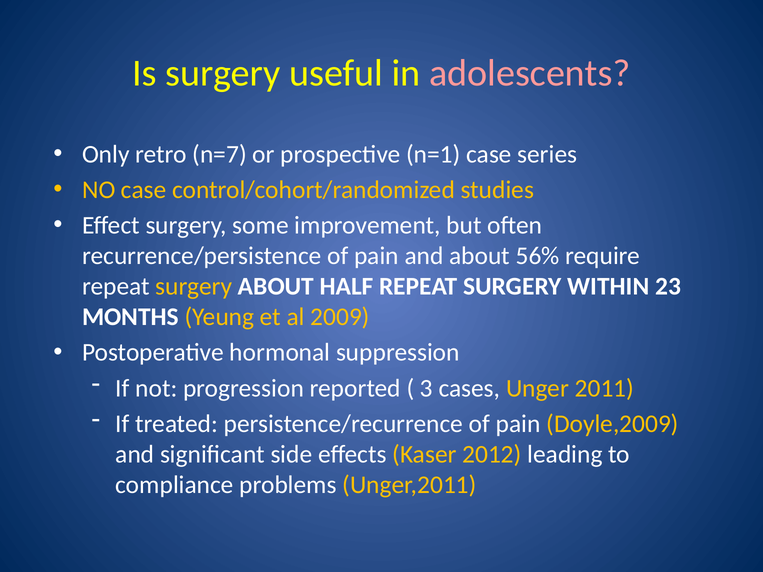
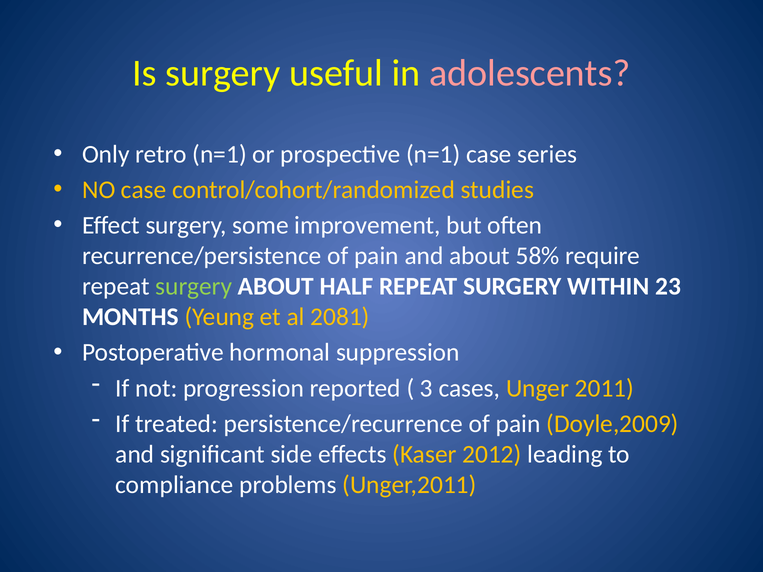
retro n=7: n=7 -> n=1
56%: 56% -> 58%
surgery at (194, 287) colour: yellow -> light green
2009: 2009 -> 2081
